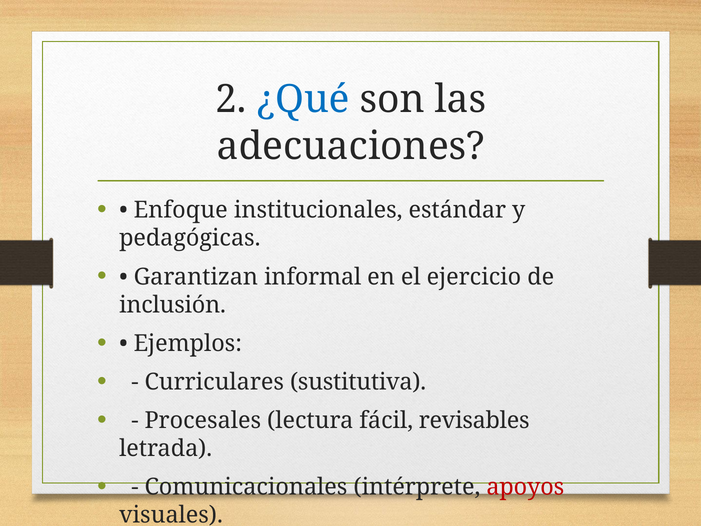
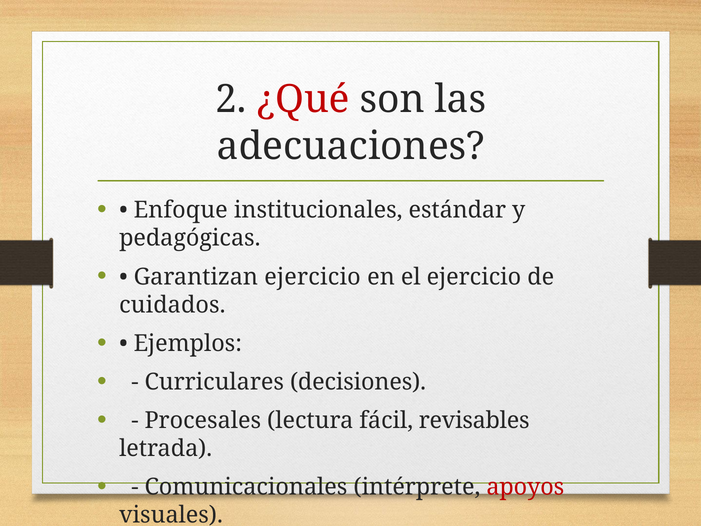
¿Qué colour: blue -> red
Garantizan informal: informal -> ejercicio
inclusión: inclusión -> cuidados
sustitutiva: sustitutiva -> decisiones
